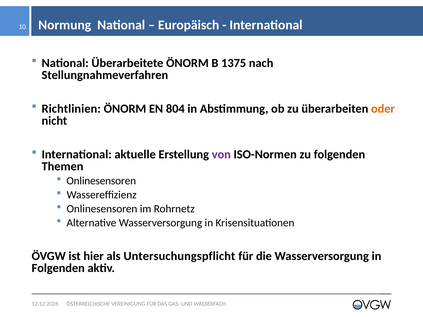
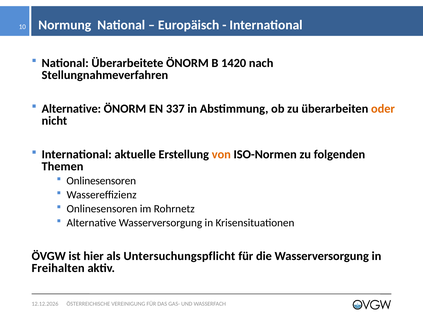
1375: 1375 -> 1420
Richtlinien at (71, 109): Richtlinien -> Alternative
804: 804 -> 337
von colour: purple -> orange
Folgenden at (58, 268): Folgenden -> Freihalten
